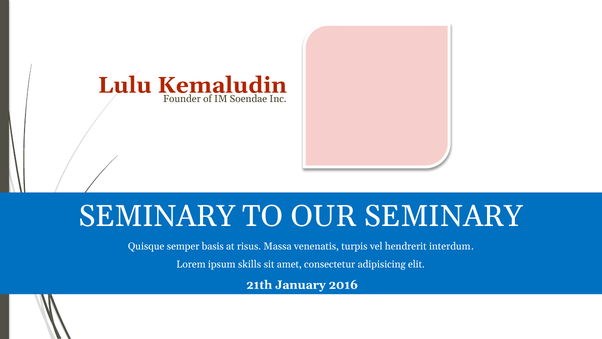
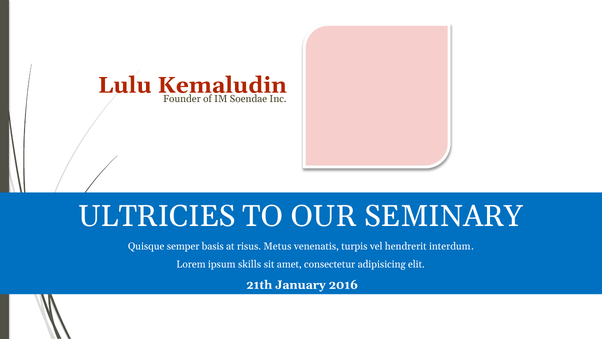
SEMINARY at (157, 216): SEMINARY -> ULTRICIES
Massa: Massa -> Metus
